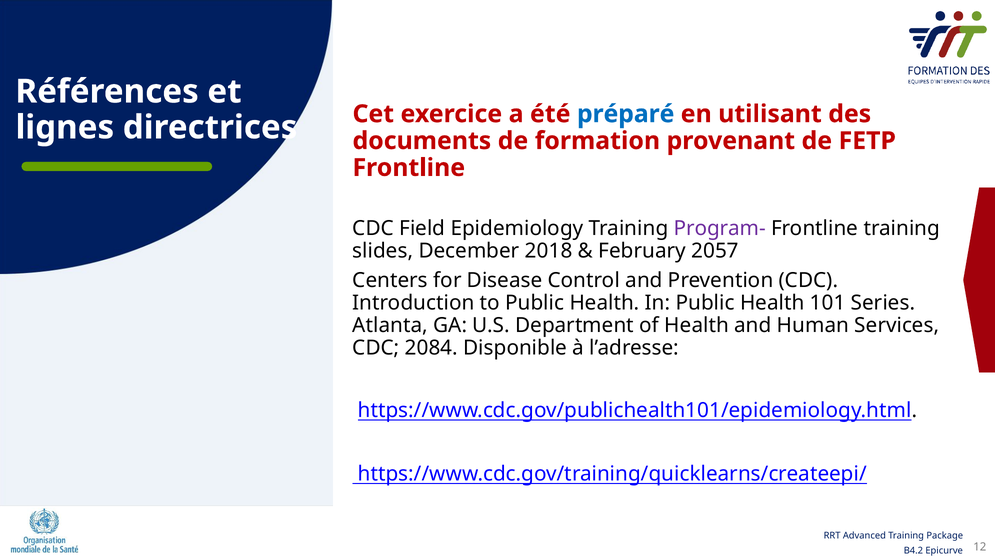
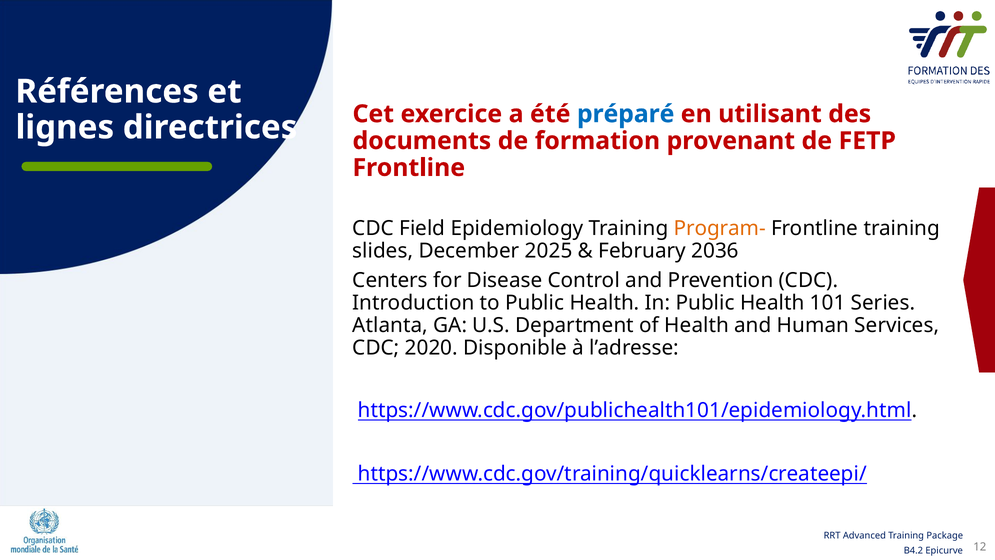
Program- colour: purple -> orange
2018: 2018 -> 2025
2057: 2057 -> 2036
2084: 2084 -> 2020
